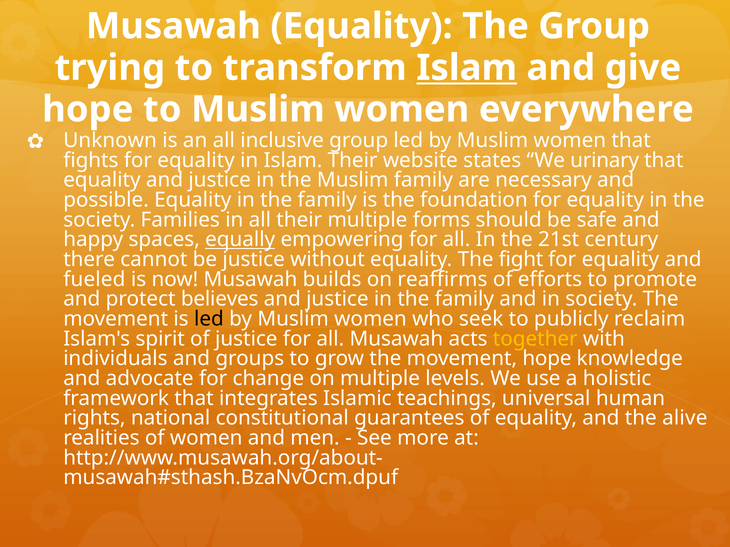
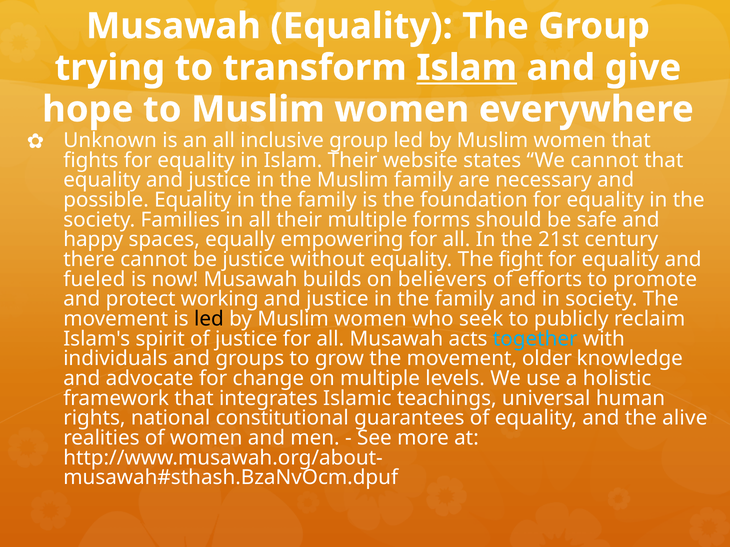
We urinary: urinary -> cannot
equally underline: present -> none
reaffirms: reaffirms -> believers
believes: believes -> working
together colour: yellow -> light blue
movement hope: hope -> older
